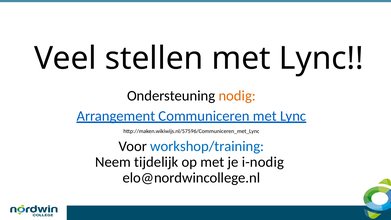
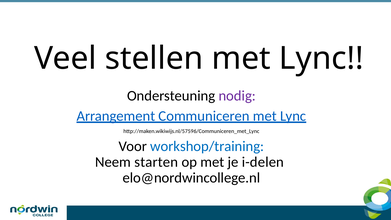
nodig colour: orange -> purple
tijdelijk: tijdelijk -> starten
i-nodig: i-nodig -> i-delen
